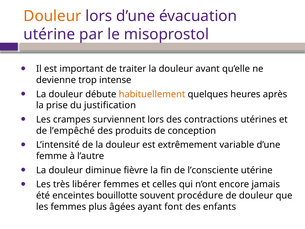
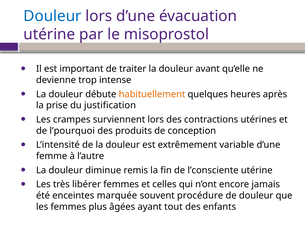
Douleur at (52, 16) colour: orange -> blue
l’empêché: l’empêché -> l’pourquoi
fièvre: fièvre -> remis
bouillotte: bouillotte -> marquée
font: font -> tout
